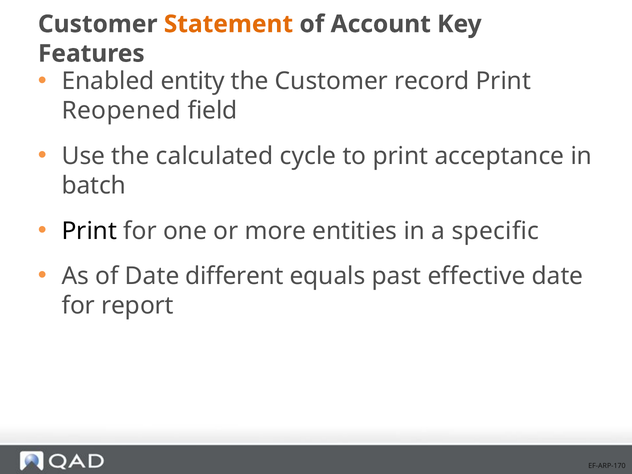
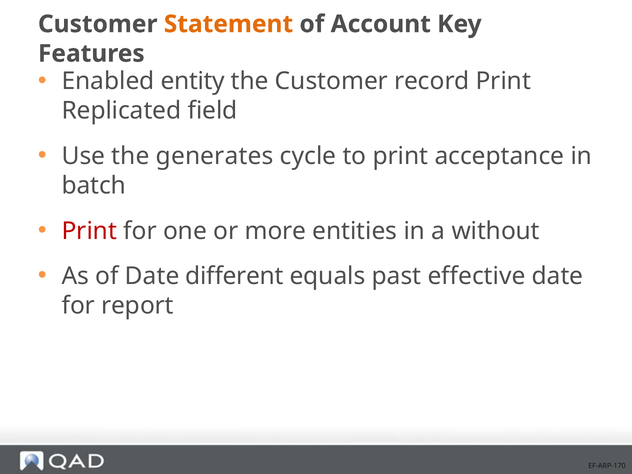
Reopened: Reopened -> Replicated
calculated: calculated -> generates
Print at (89, 231) colour: black -> red
specific: specific -> without
